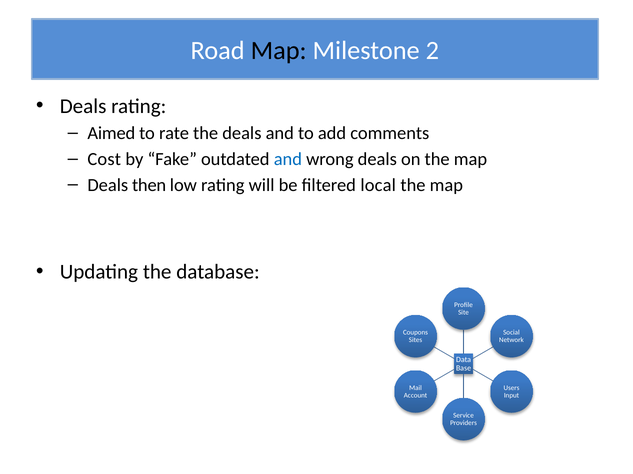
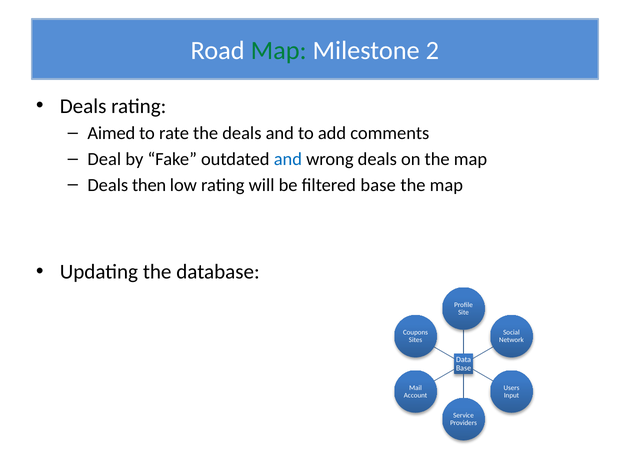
Map at (279, 51) colour: black -> green
Cost: Cost -> Deal
filtered local: local -> base
